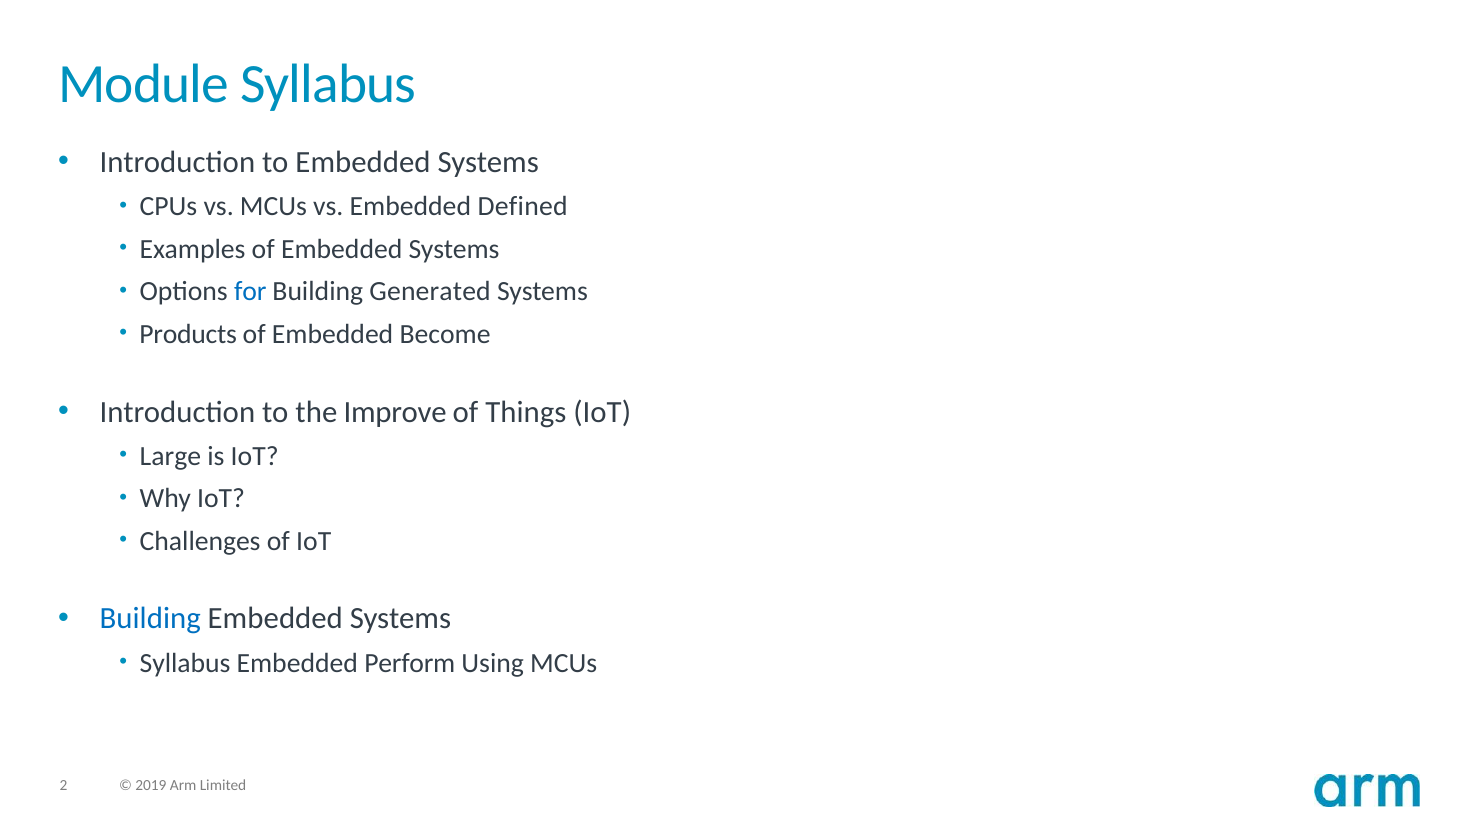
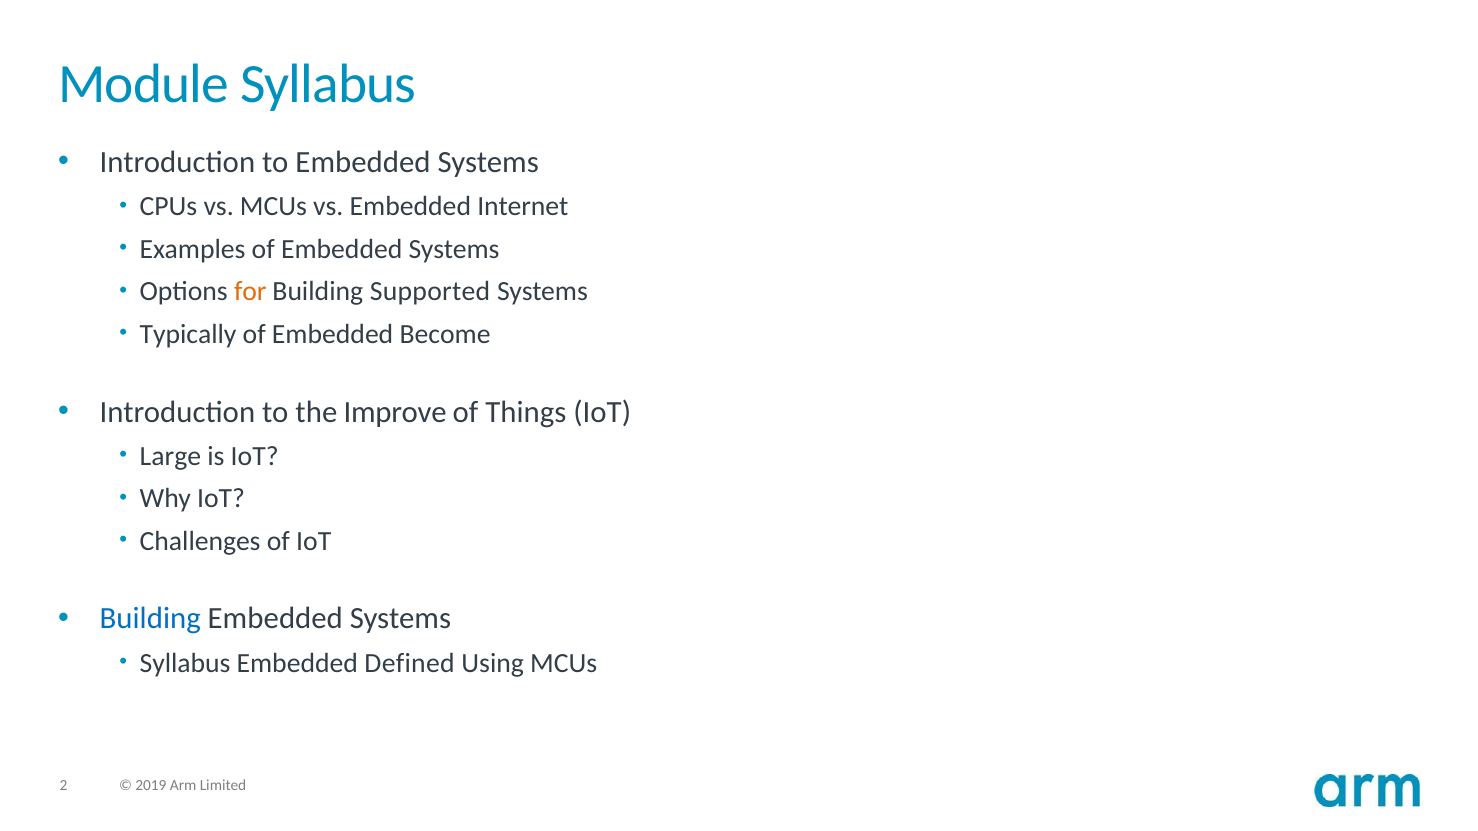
Defined: Defined -> Internet
for colour: blue -> orange
Generated: Generated -> Supported
Products: Products -> Typically
Perform: Perform -> Defined
